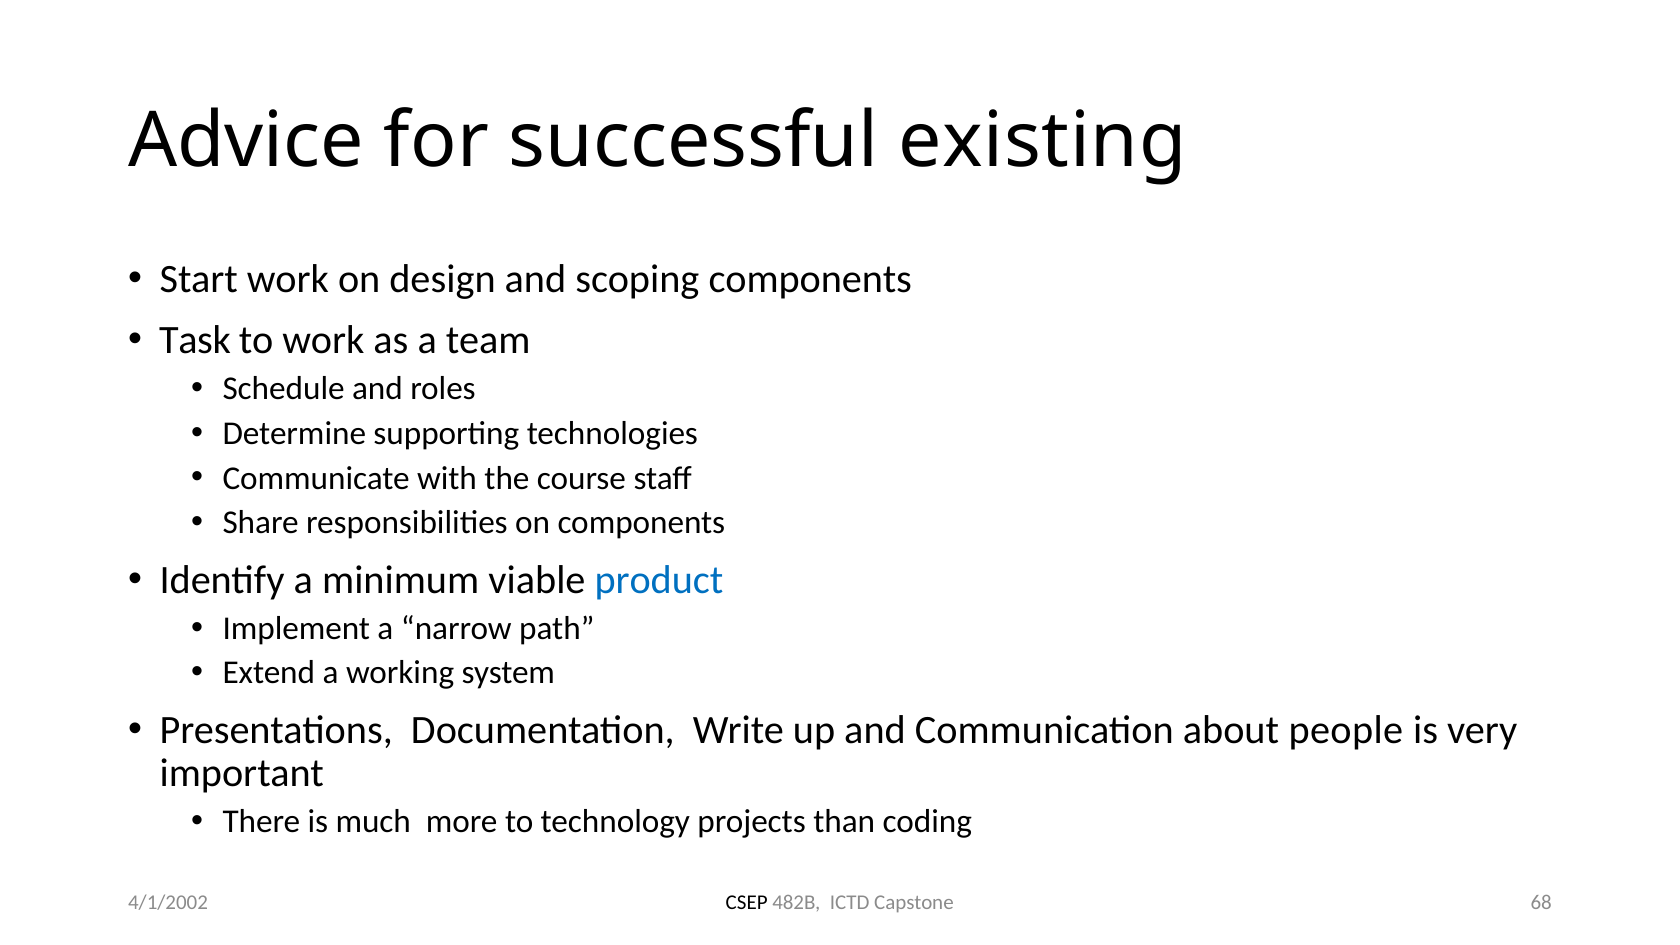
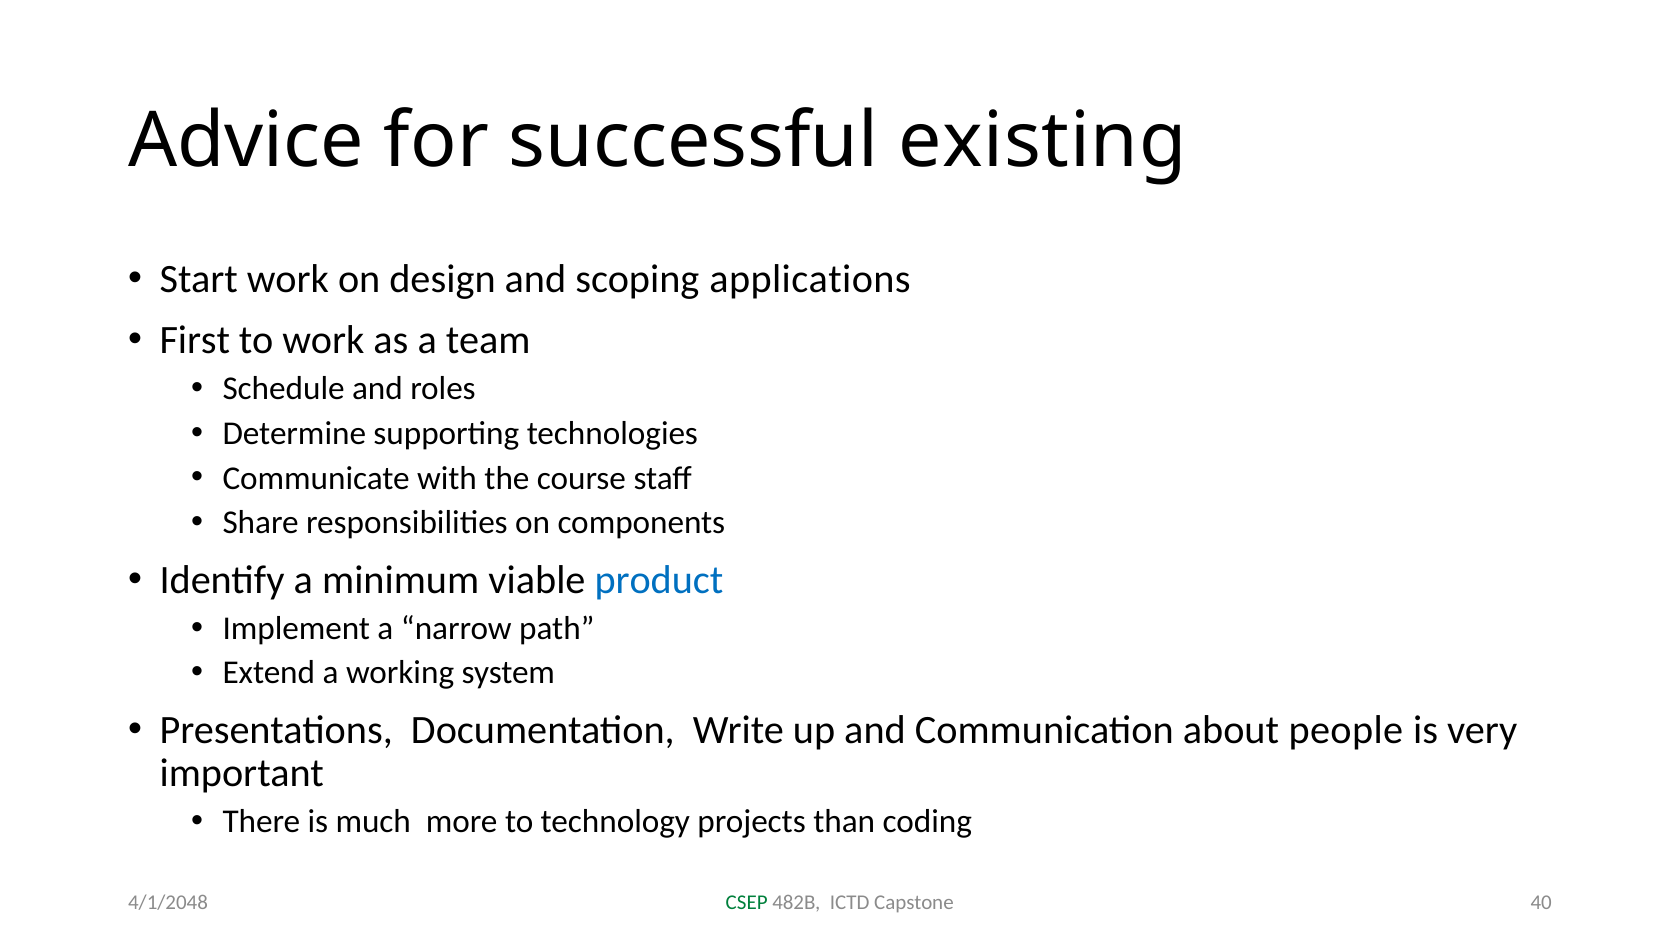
scoping components: components -> applications
Task: Task -> First
CSEP colour: black -> green
68: 68 -> 40
4/1/2002: 4/1/2002 -> 4/1/2048
